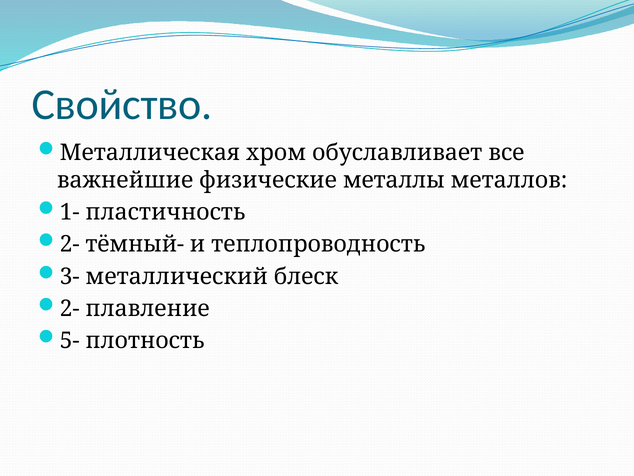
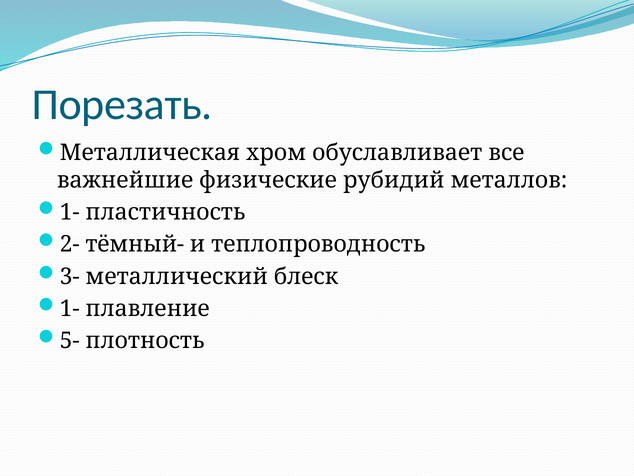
Свойство: Свойство -> Порезать
металлы: металлы -> рубидий
2- at (70, 308): 2- -> 1-
